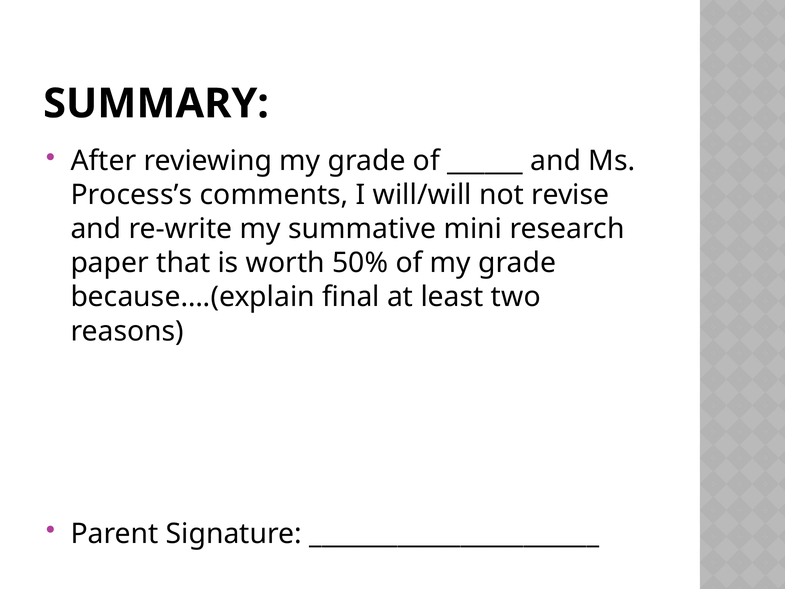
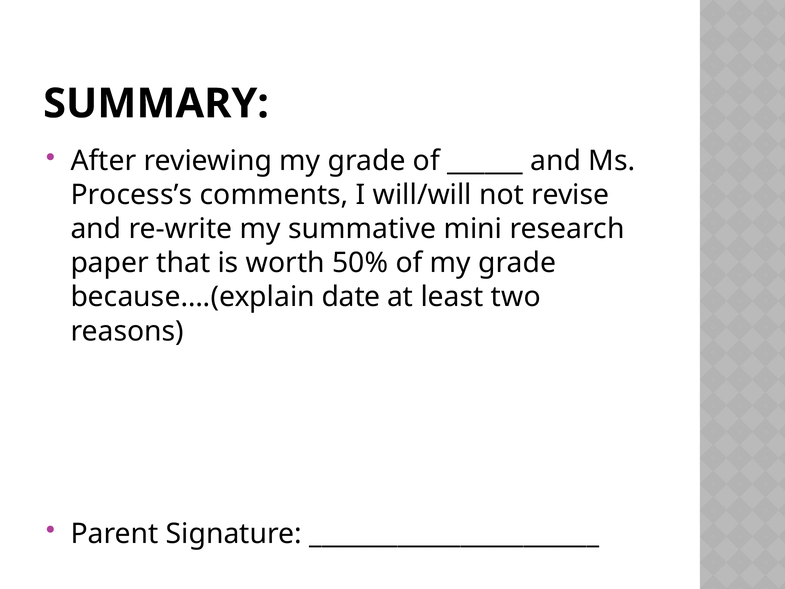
final: final -> date
